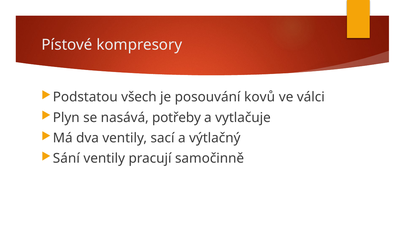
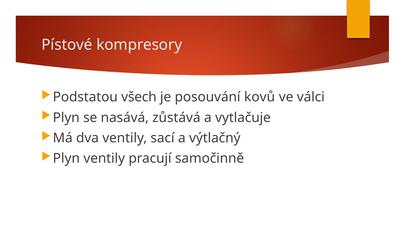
potřeby: potřeby -> zůstává
Sání at (66, 158): Sání -> Plyn
